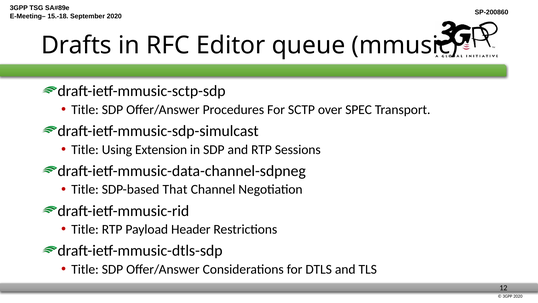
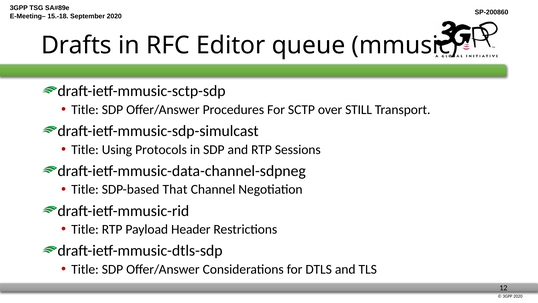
SPEC: SPEC -> STILL
Extension: Extension -> Protocols
